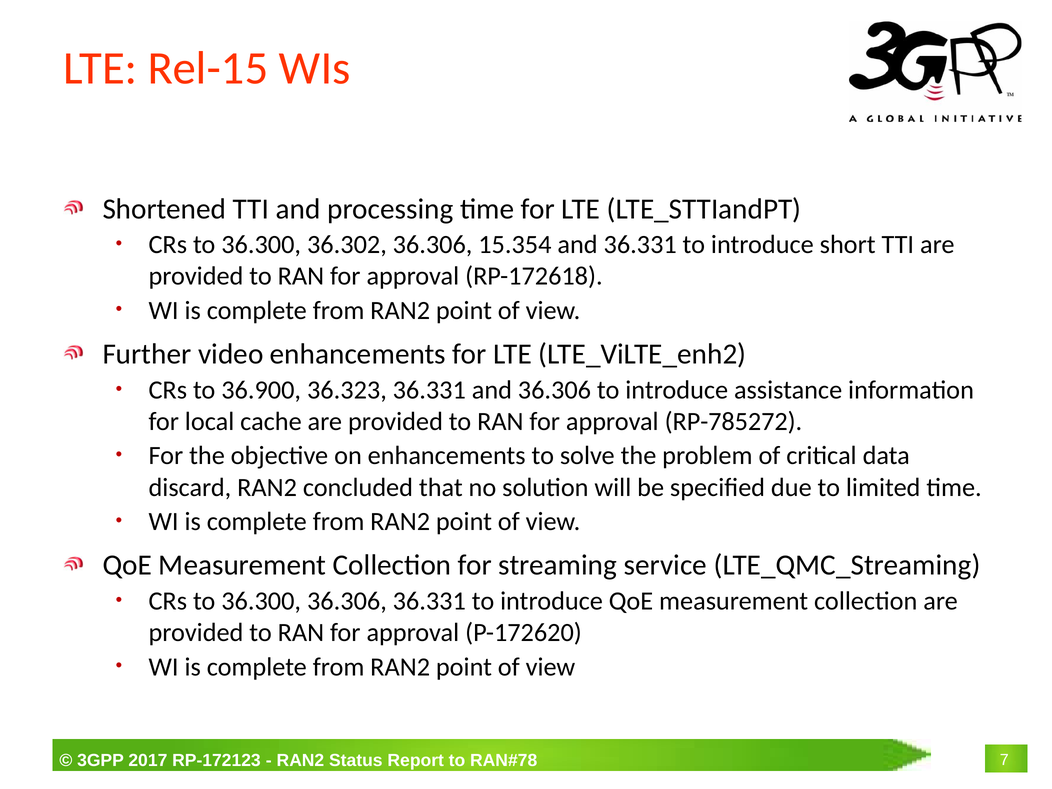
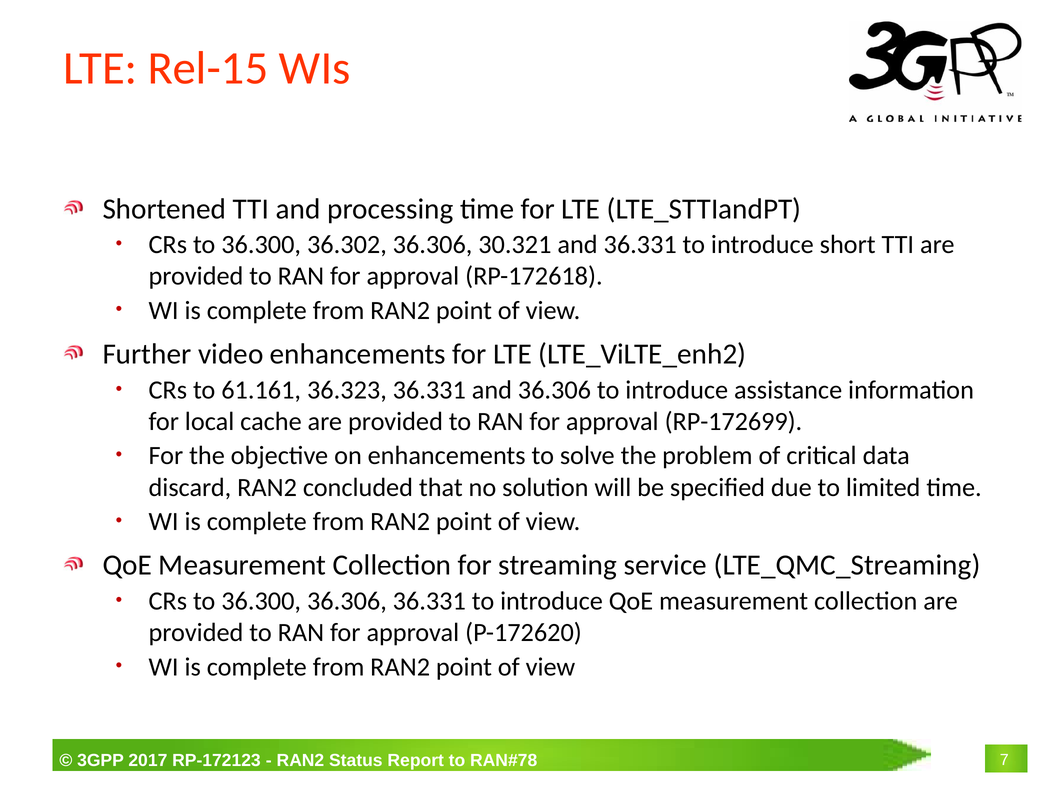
15.354: 15.354 -> 30.321
36.900: 36.900 -> 61.161
RP-785272: RP-785272 -> RP-172699
